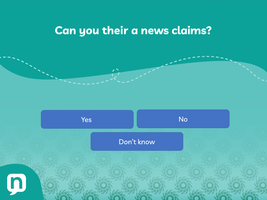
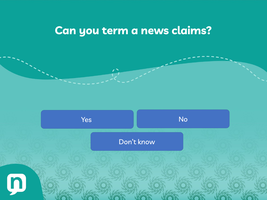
their: their -> term
